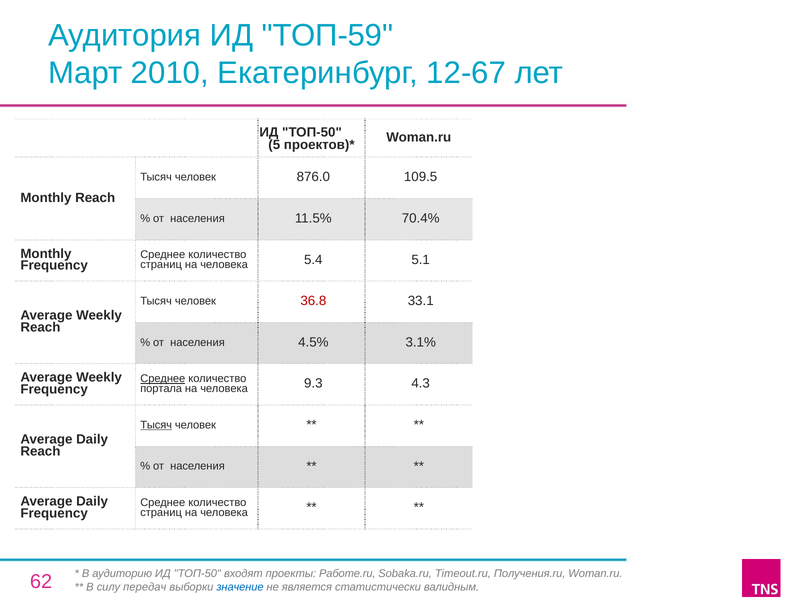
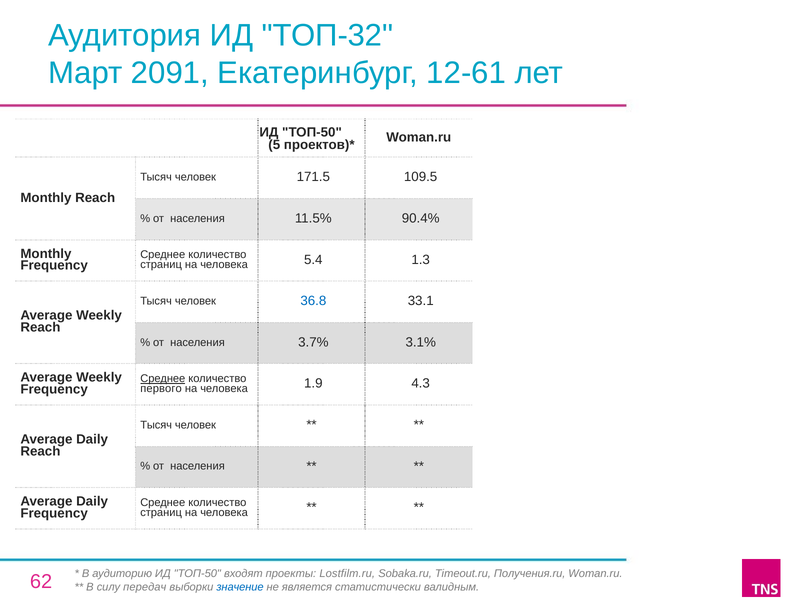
ТОП-59: ТОП-59 -> ТОП-32
2010: 2010 -> 2091
12-67: 12-67 -> 12-61
876.0: 876.0 -> 171.5
70.4%: 70.4% -> 90.4%
5.1: 5.1 -> 1.3
36.8 colour: red -> blue
4.5%: 4.5% -> 3.7%
портала: портала -> первого
9.3: 9.3 -> 1.9
Тысяч at (156, 425) underline: present -> none
Работе.ru: Работе.ru -> Lostfilm.ru
